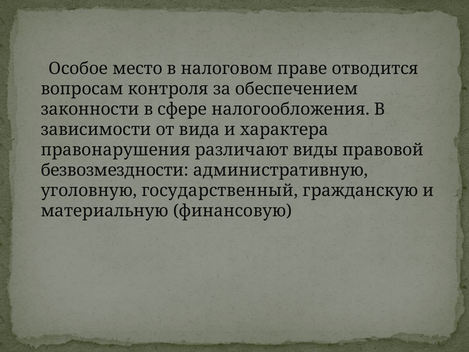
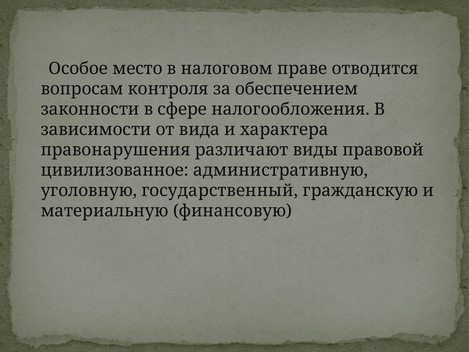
безвозмездности: безвозмездности -> цивилизованное
